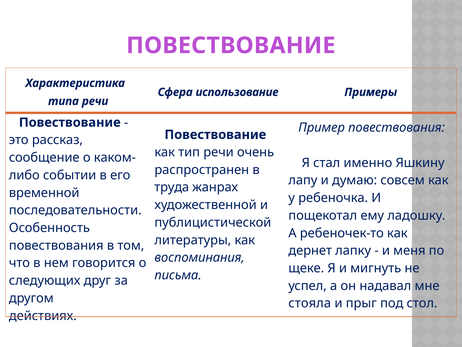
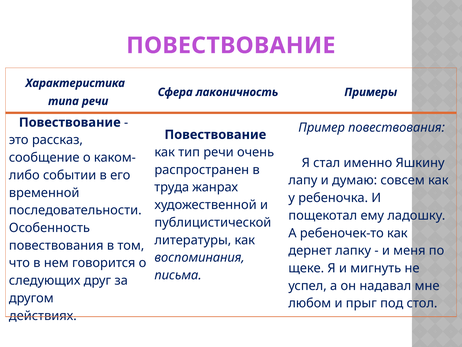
использование: использование -> лаконичность
стояла: стояла -> любом
